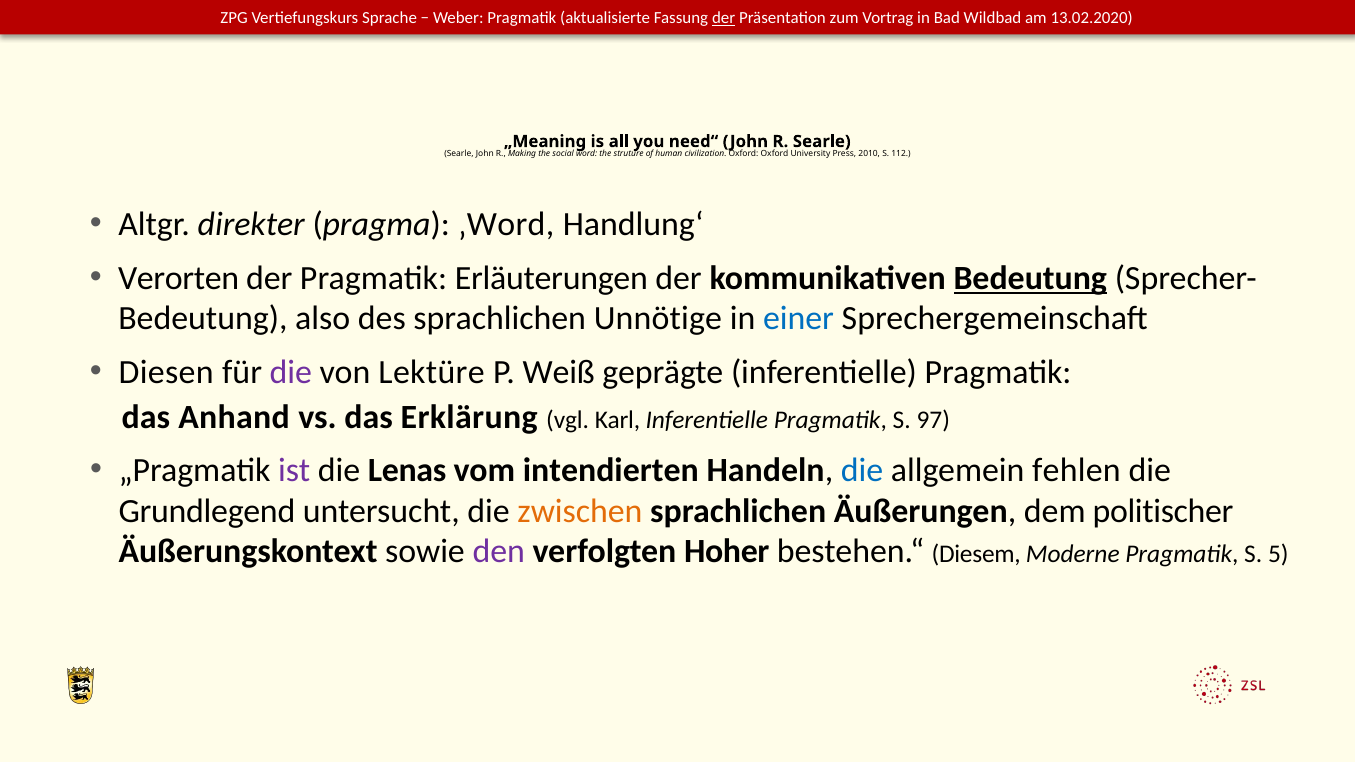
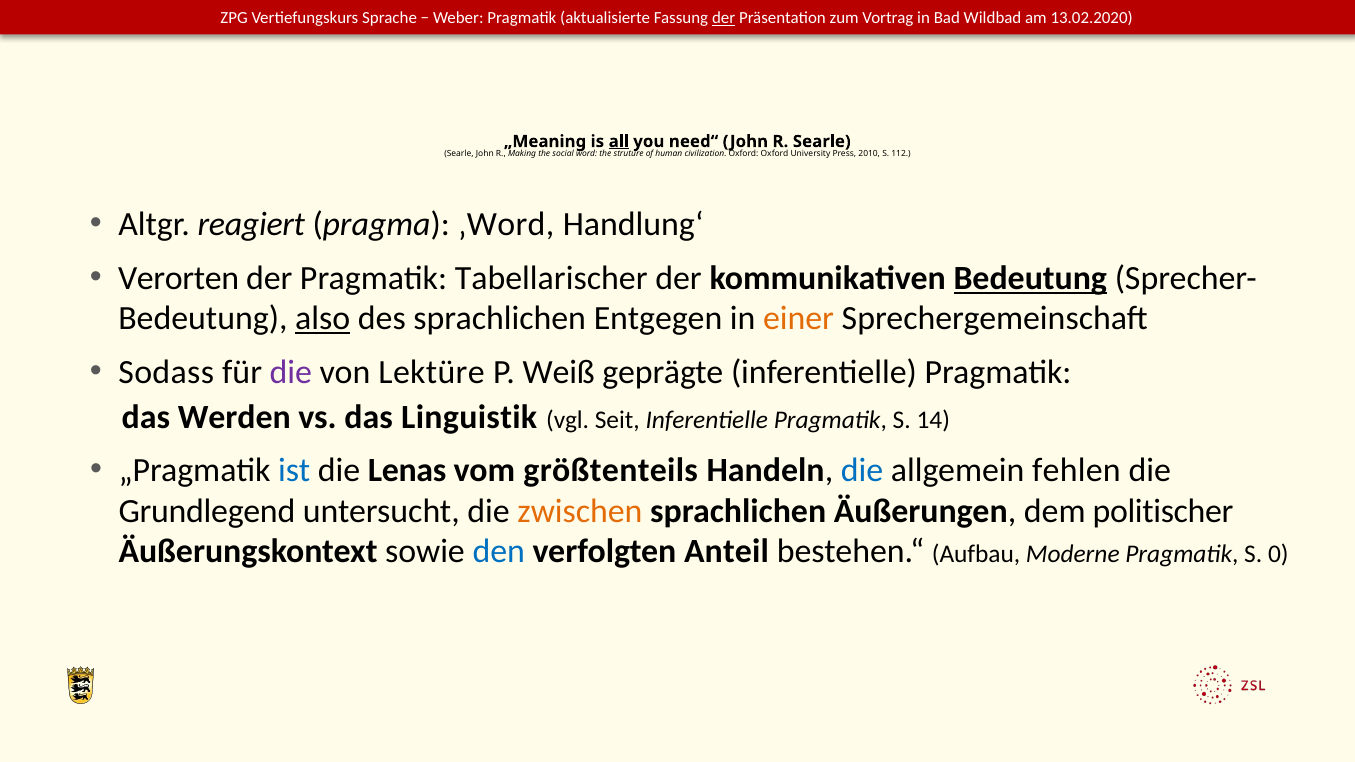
all underline: none -> present
direkter: direkter -> reagiert
Erläuterungen: Erläuterungen -> Tabellarischer
also underline: none -> present
Unnötige: Unnötige -> Entgegen
einer colour: blue -> orange
Diesen: Diesen -> Sodass
Anhand: Anhand -> Werden
Erklärung: Erklärung -> Linguistik
Karl: Karl -> Seit
97: 97 -> 14
ist colour: purple -> blue
intendierten: intendierten -> größtenteils
den colour: purple -> blue
Hoher: Hoher -> Anteil
Diesem: Diesem -> Aufbau
5: 5 -> 0
